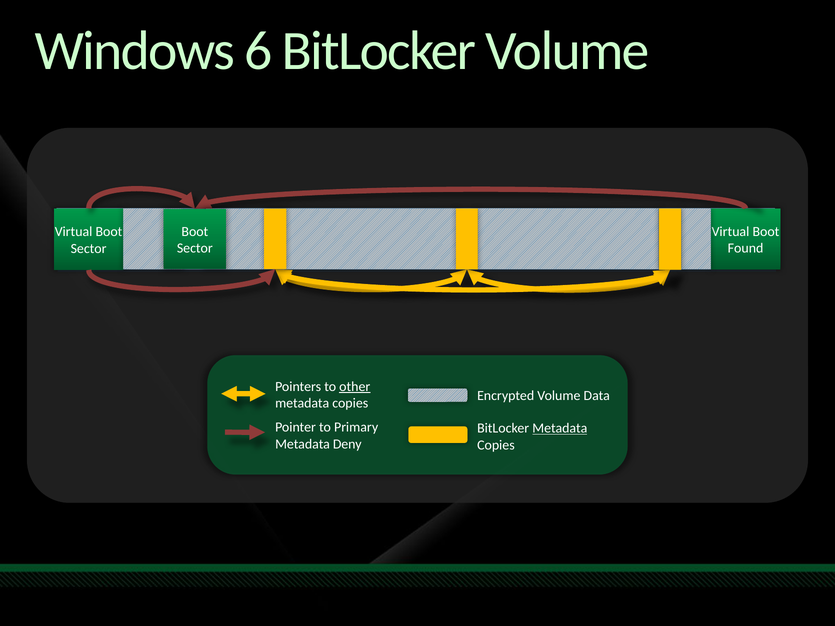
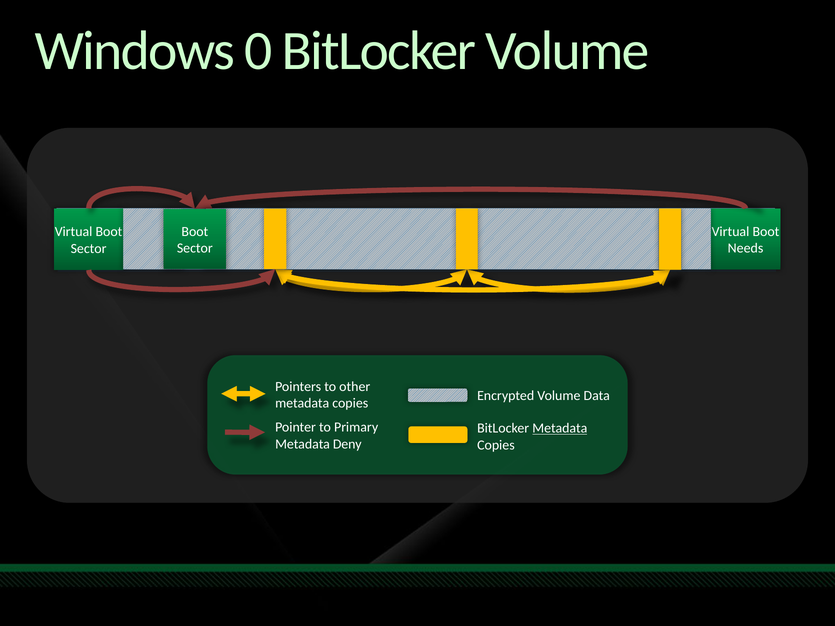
6: 6 -> 0
Found: Found -> Needs
other underline: present -> none
